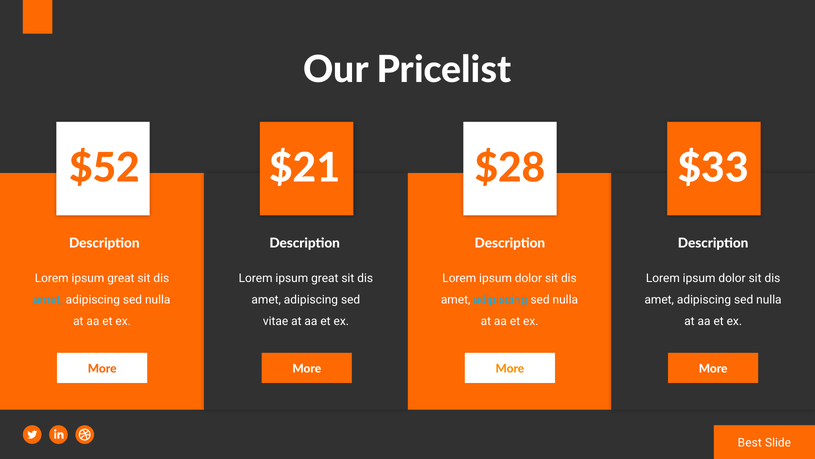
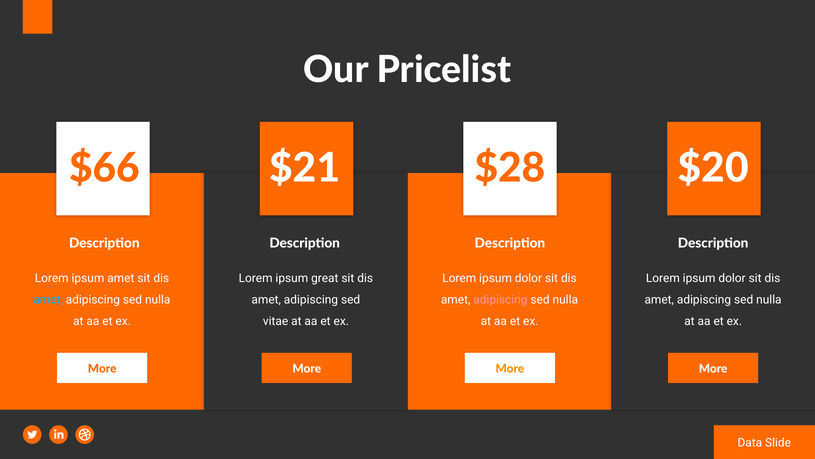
$52: $52 -> $66
$33: $33 -> $20
great at (121, 278): great -> amet
adipiscing at (500, 300) colour: light blue -> pink
Best: Best -> Data
